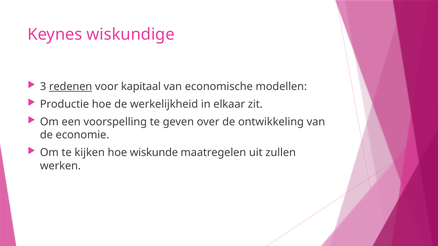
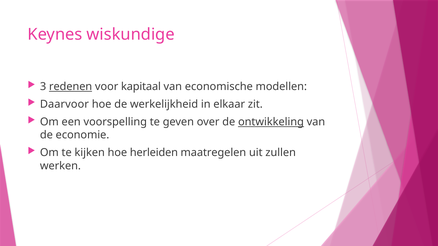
Productie: Productie -> Daarvoor
ontwikkeling underline: none -> present
wiskunde: wiskunde -> herleiden
